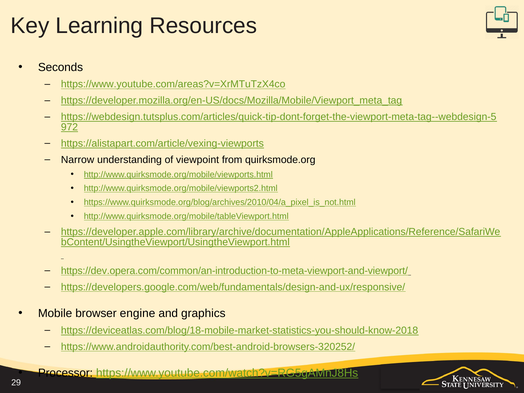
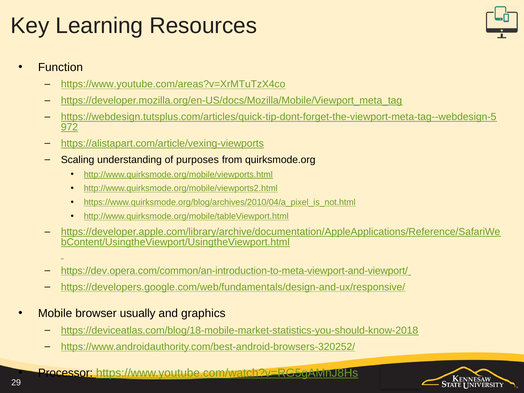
Seconds: Seconds -> Function
Narrow: Narrow -> Scaling
viewpoint: viewpoint -> purposes
engine: engine -> usually
